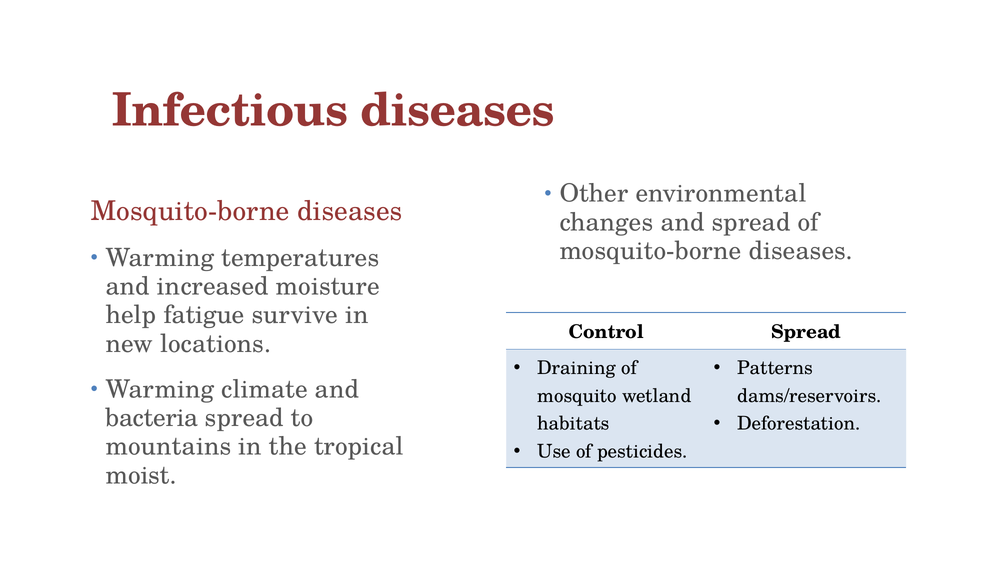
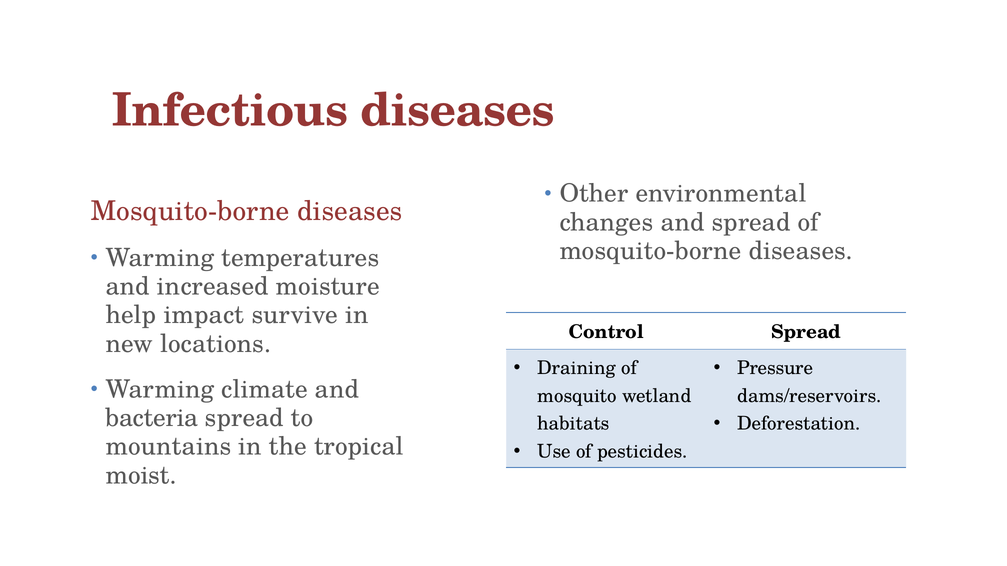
fatigue: fatigue -> impact
Patterns: Patterns -> Pressure
